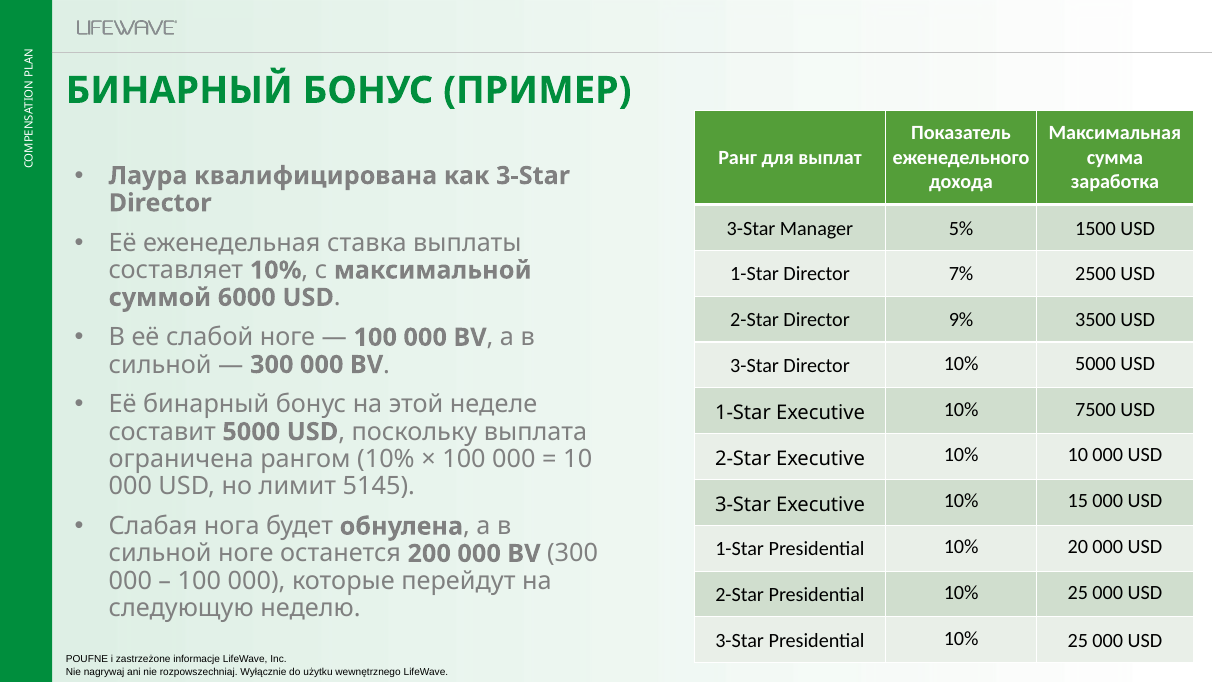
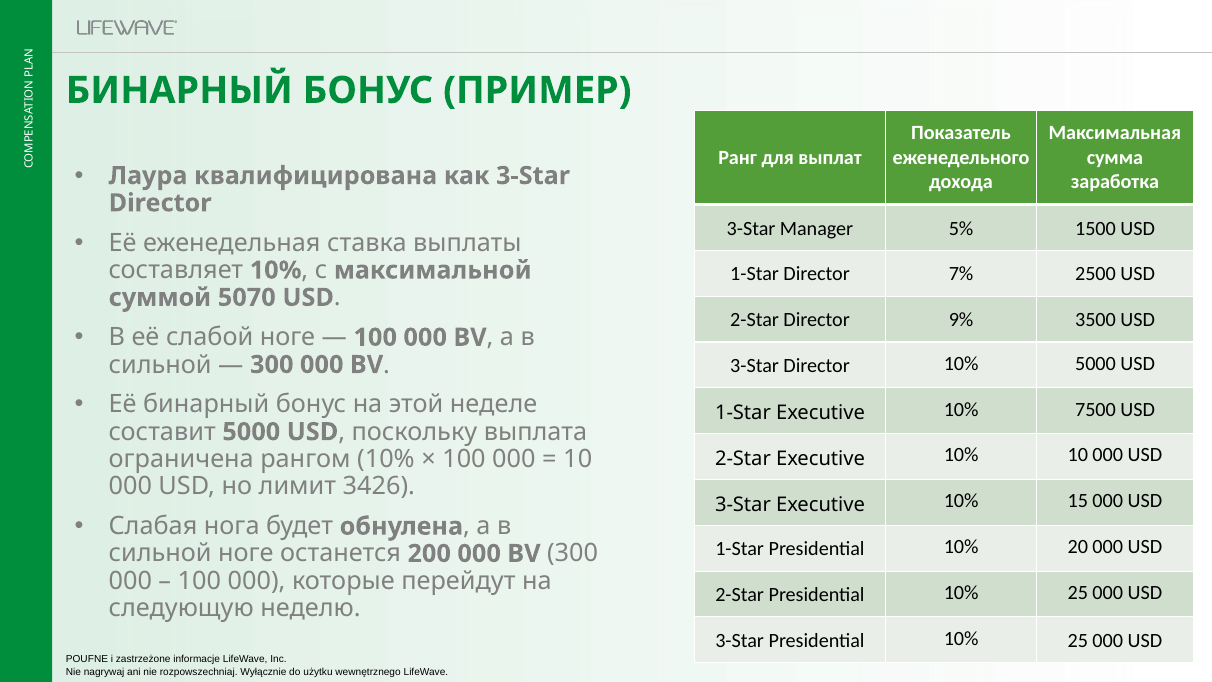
6000: 6000 -> 5070
5145: 5145 -> 3426
